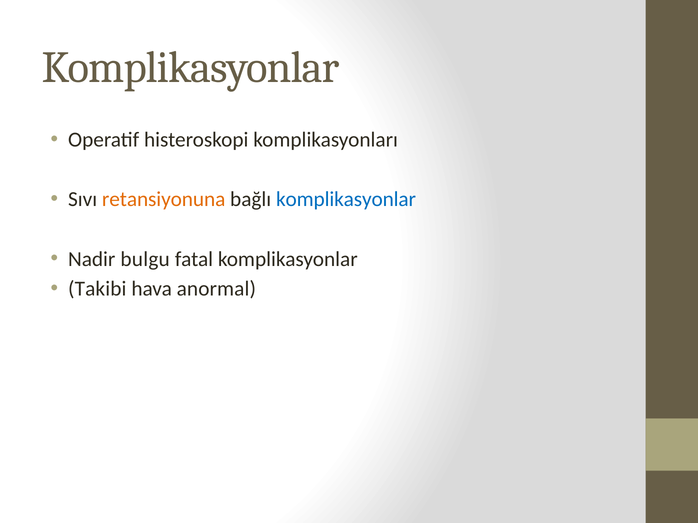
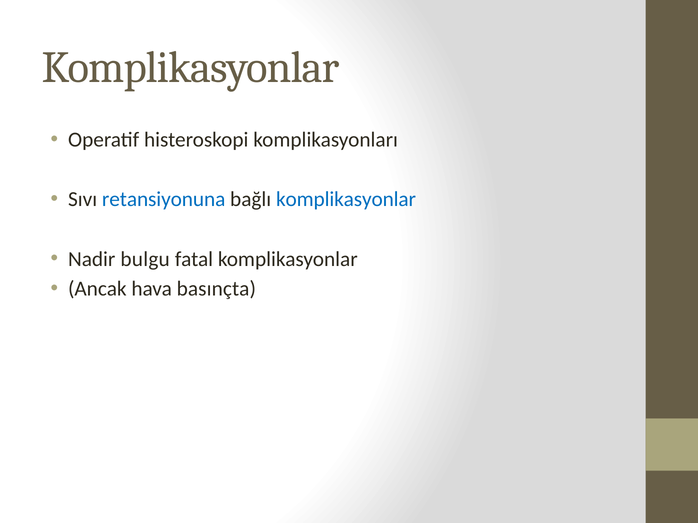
retansiyonuna colour: orange -> blue
Takibi: Takibi -> Ancak
anormal: anormal -> basınçta
